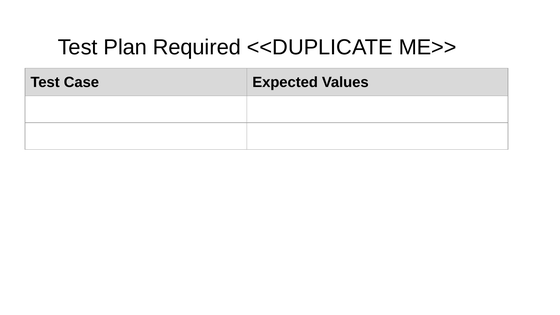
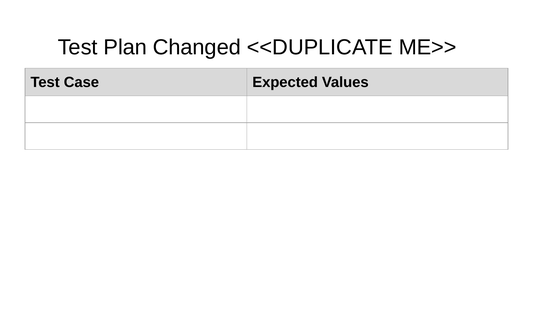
Required: Required -> Changed
